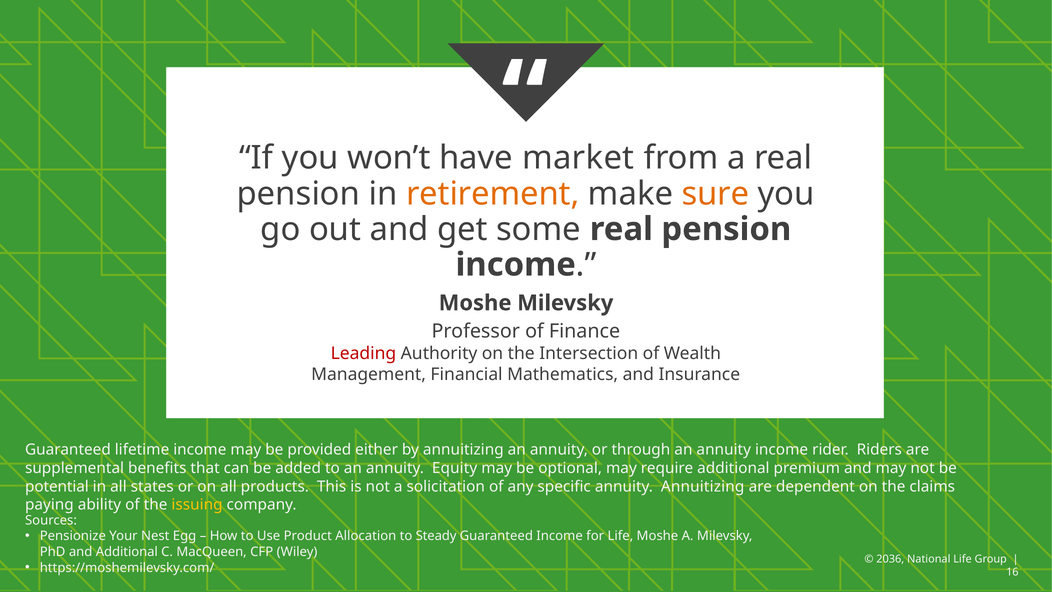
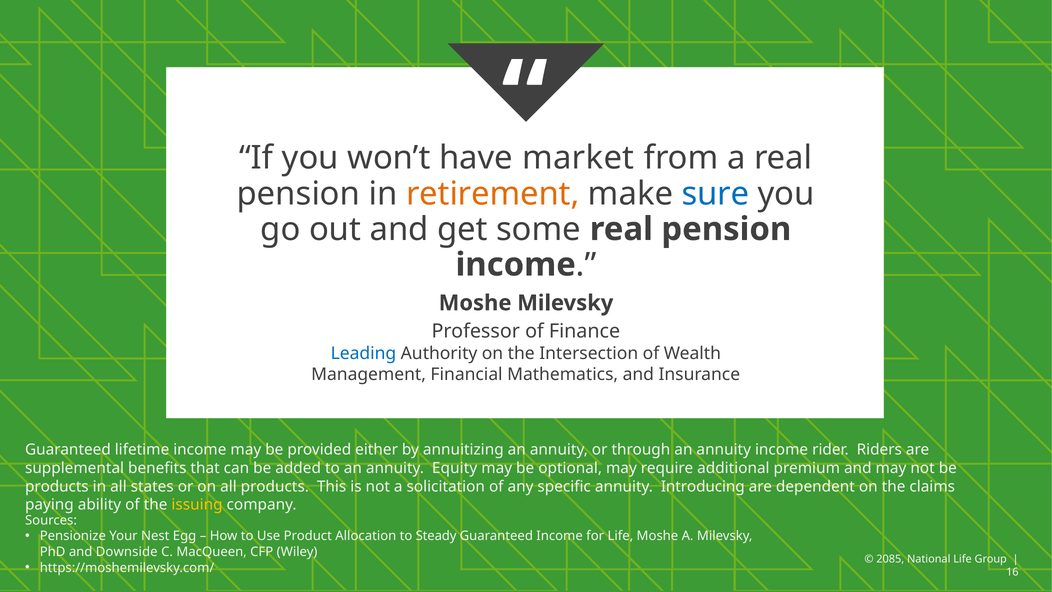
sure colour: orange -> blue
Leading colour: red -> blue
potential at (57, 486): potential -> products
annuity Annuitizing: Annuitizing -> Introducing
and Additional: Additional -> Downside
2036: 2036 -> 2085
